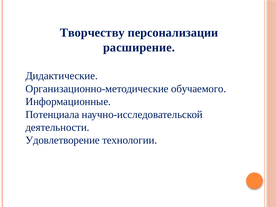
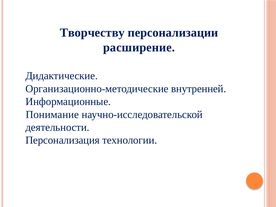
обучаемого: обучаемого -> внутренней
Потенциала: Потенциала -> Понимание
Удовлетворение: Удовлетворение -> Персонализация
